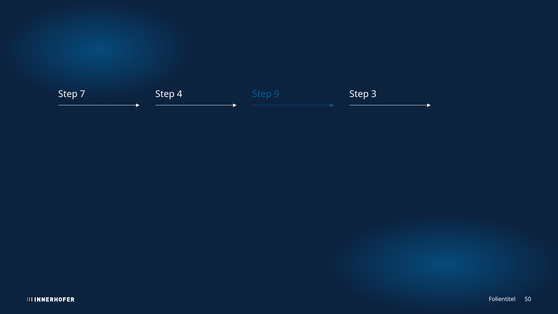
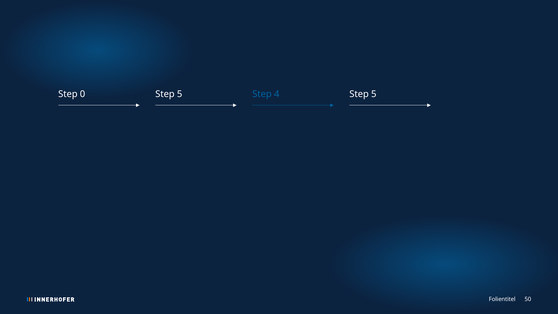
7: 7 -> 0
4 at (180, 94): 4 -> 5
9: 9 -> 4
3 at (374, 94): 3 -> 5
